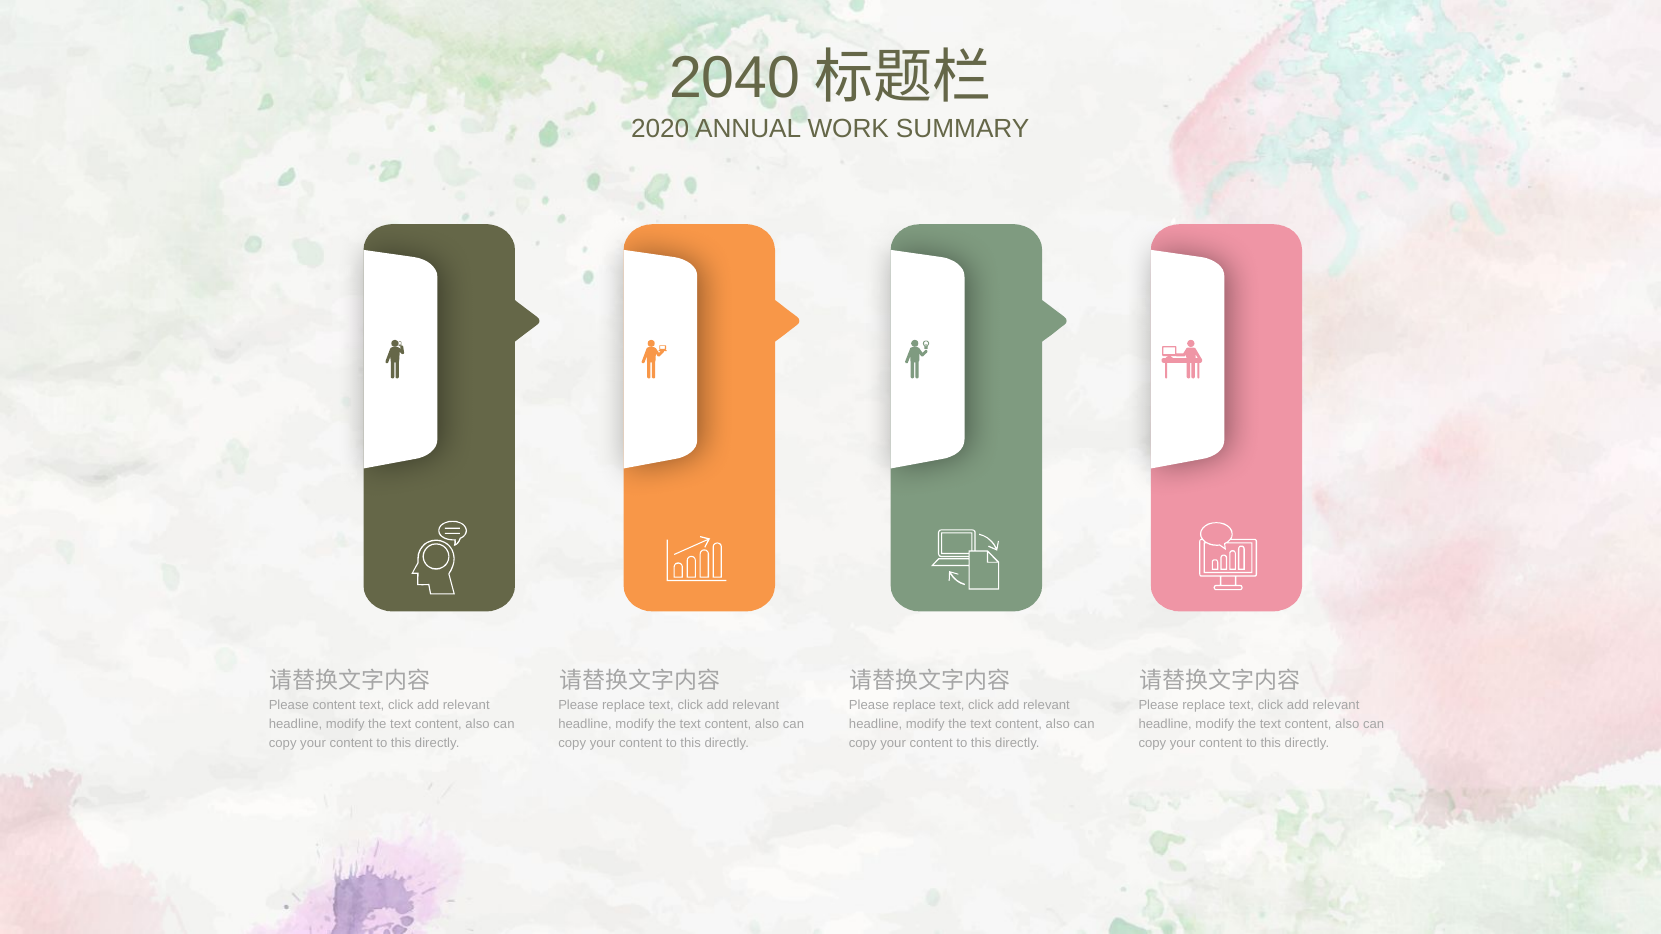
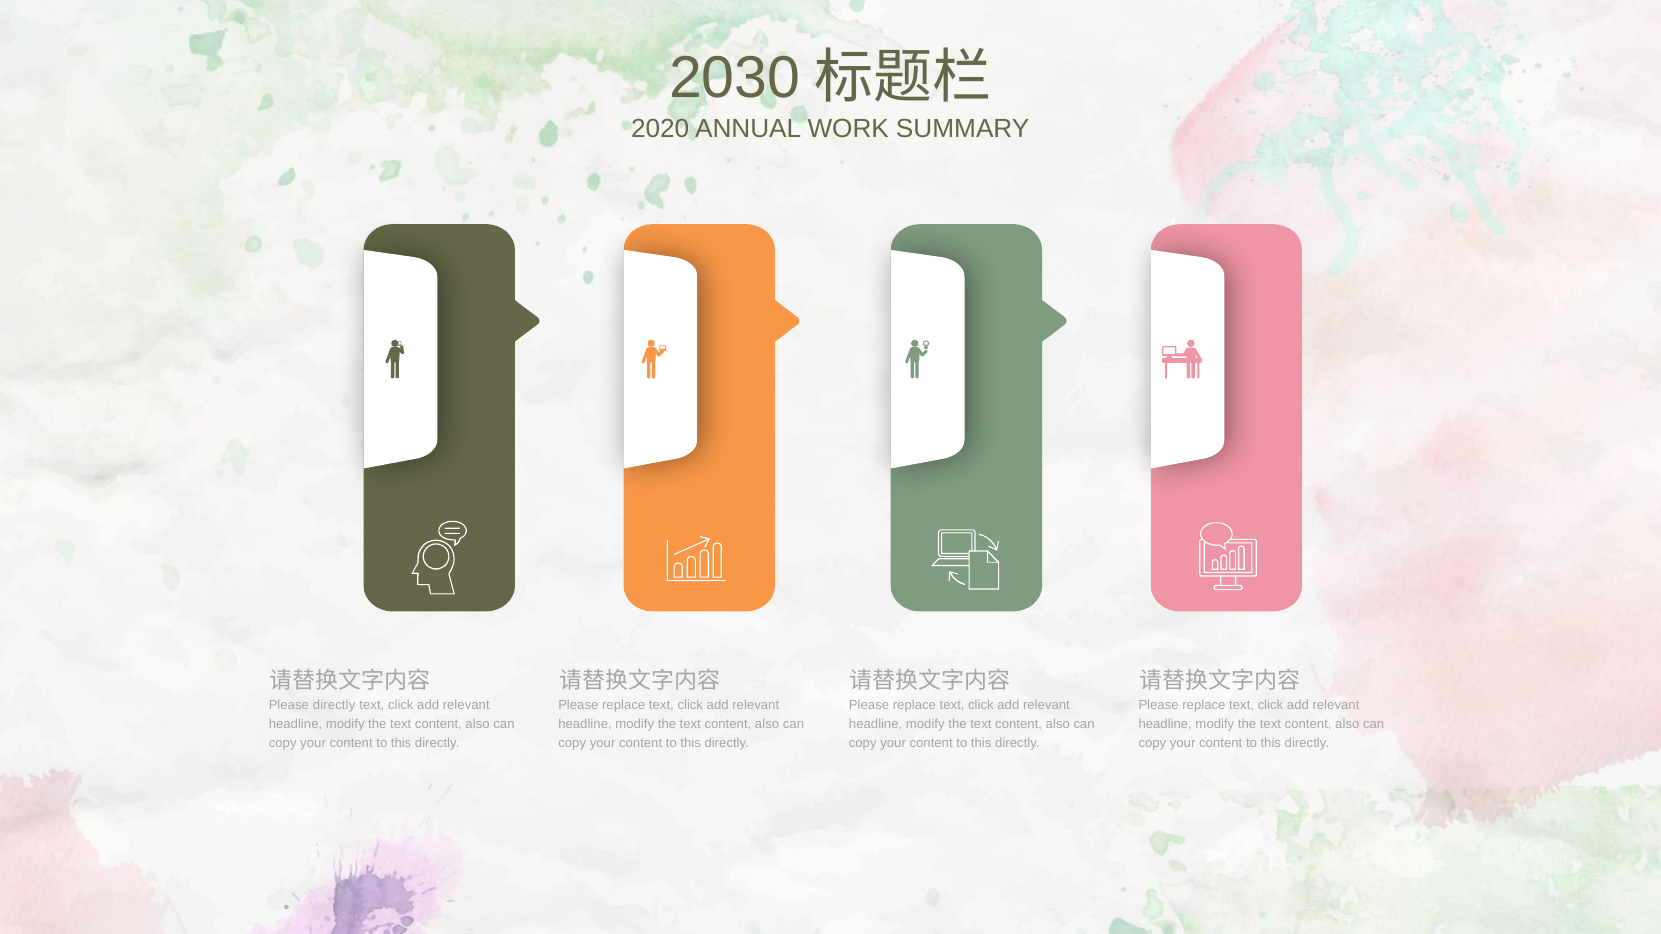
2040: 2040 -> 2030
Please content: content -> directly
